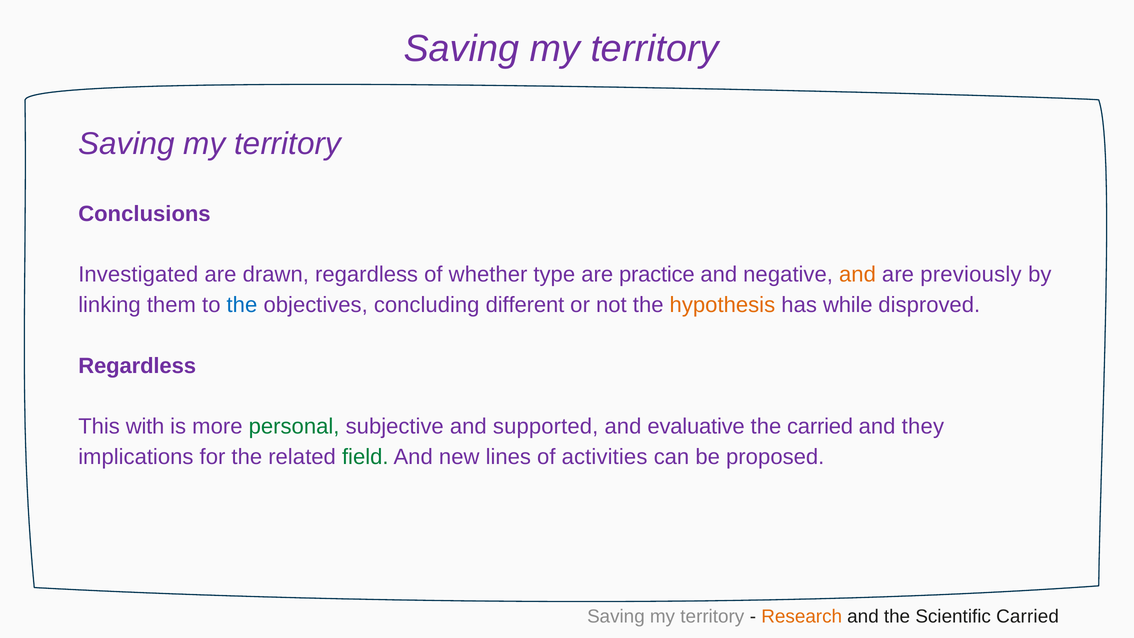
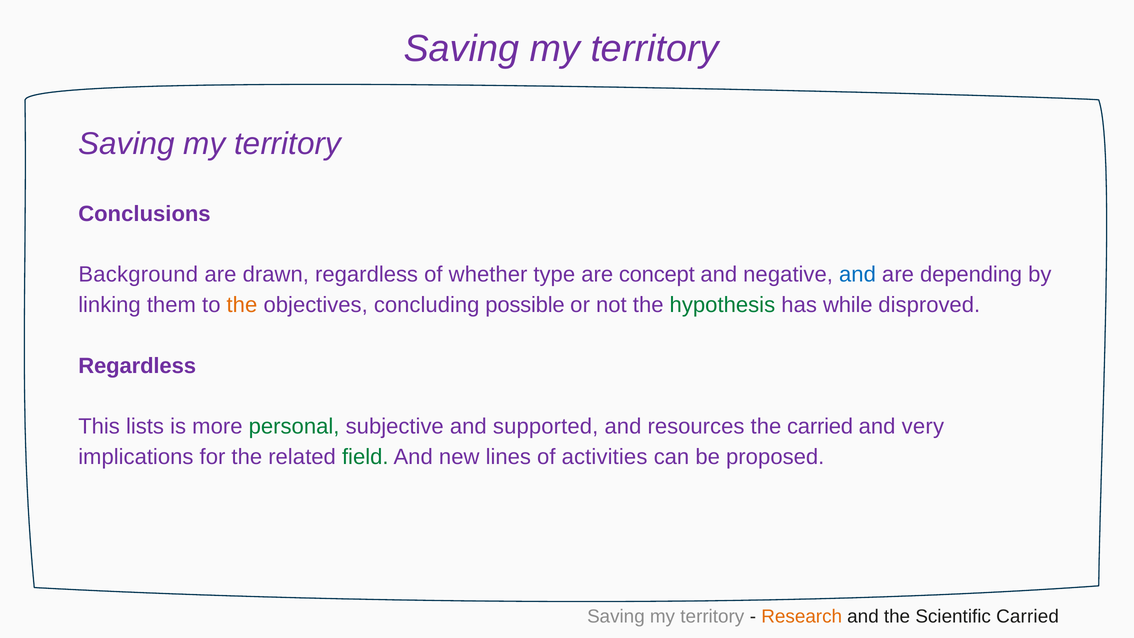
Investigated: Investigated -> Background
practice: practice -> concept
and at (858, 275) colour: orange -> blue
previously: previously -> depending
the at (242, 305) colour: blue -> orange
different: different -> possible
hypothesis colour: orange -> green
with: with -> lists
evaluative: evaluative -> resources
they: they -> very
